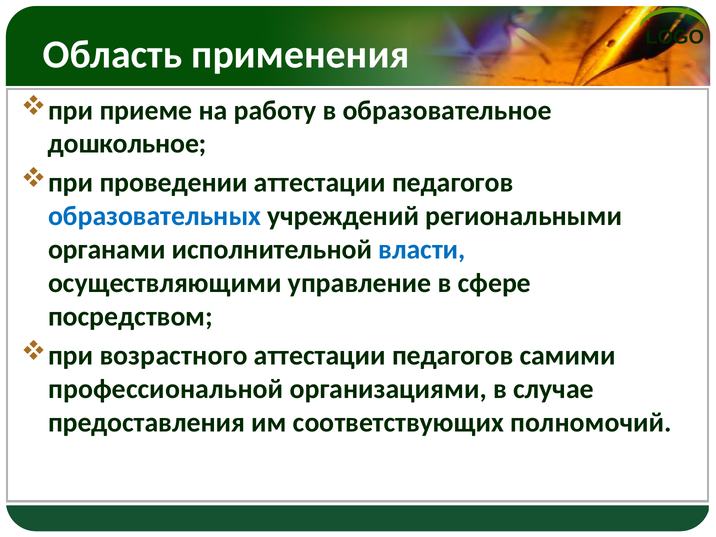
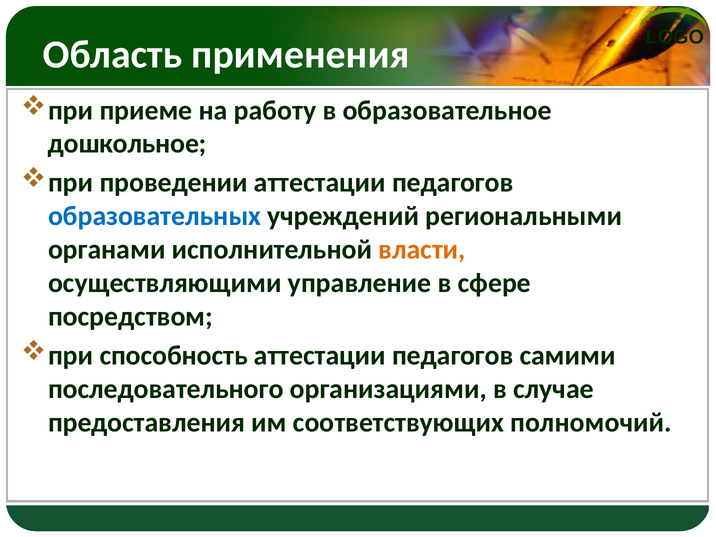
власти colour: blue -> orange
возрастного: возрастного -> способность
профессиональной: профессиональной -> последовательного
